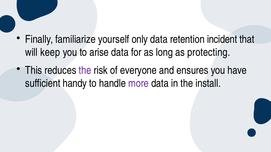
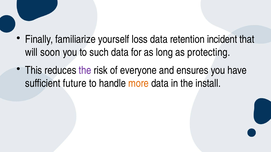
only: only -> loss
keep: keep -> soon
arise: arise -> such
handy: handy -> future
more colour: purple -> orange
